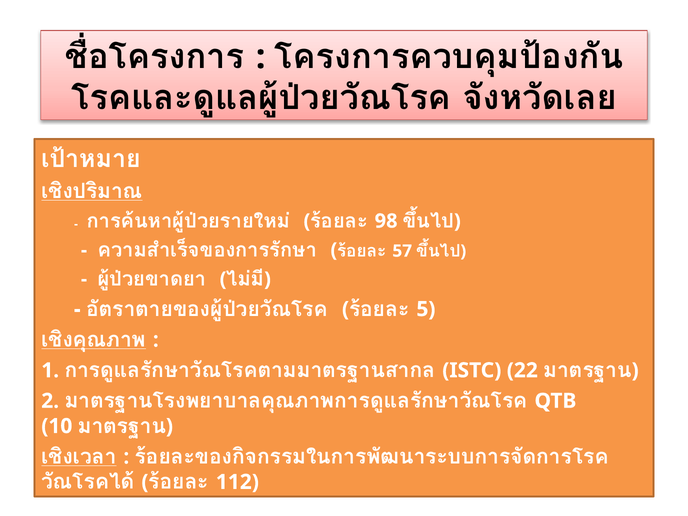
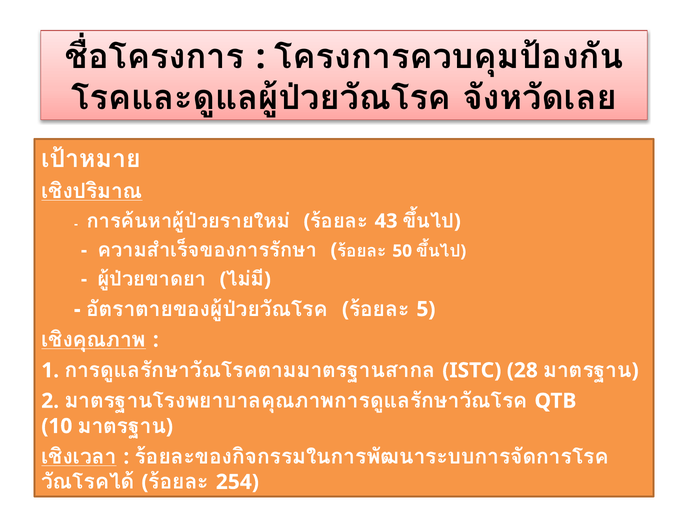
98: 98 -> 43
57: 57 -> 50
22: 22 -> 28
112: 112 -> 254
